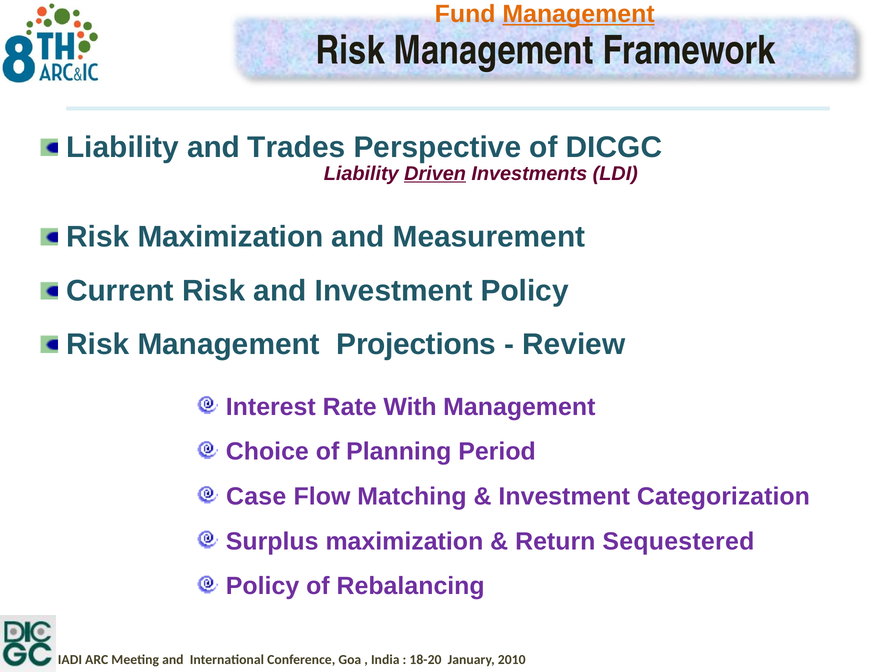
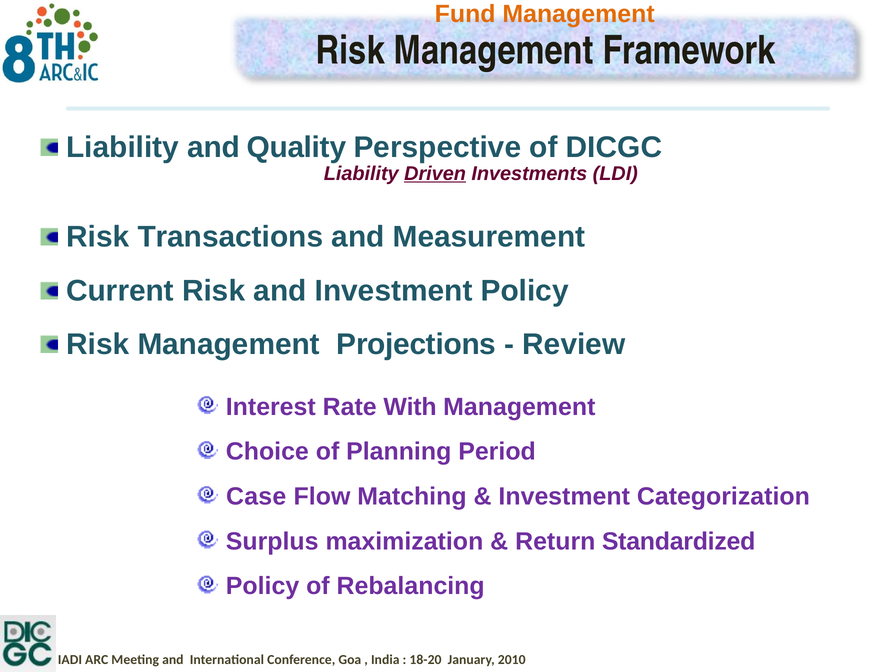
Management at (579, 14) underline: present -> none
Trades: Trades -> Quality
Risk Maximization: Maximization -> Transactions
Sequestered: Sequestered -> Standardized
